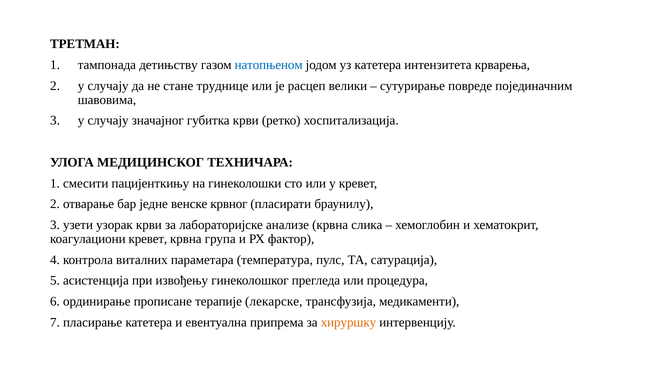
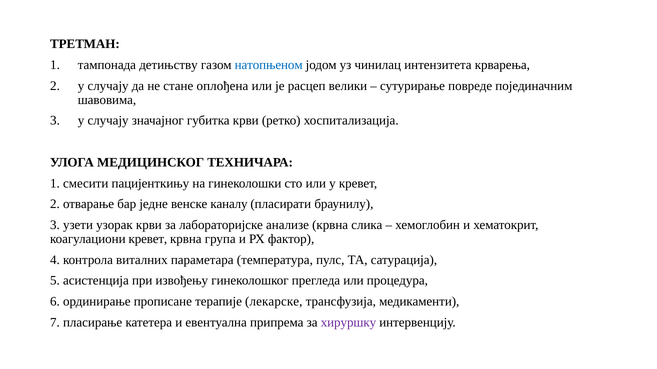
уз катетера: катетера -> чинилац
труднице: труднице -> оплођена
крвног: крвног -> каналу
хируршку colour: orange -> purple
